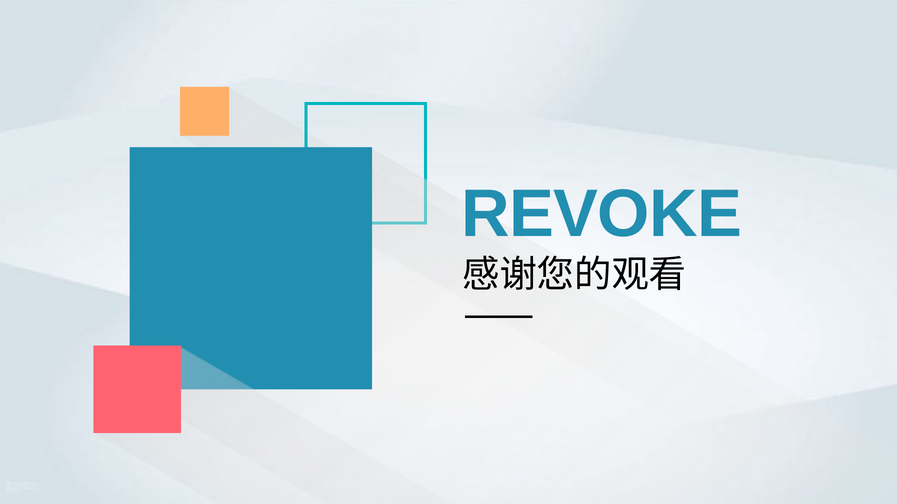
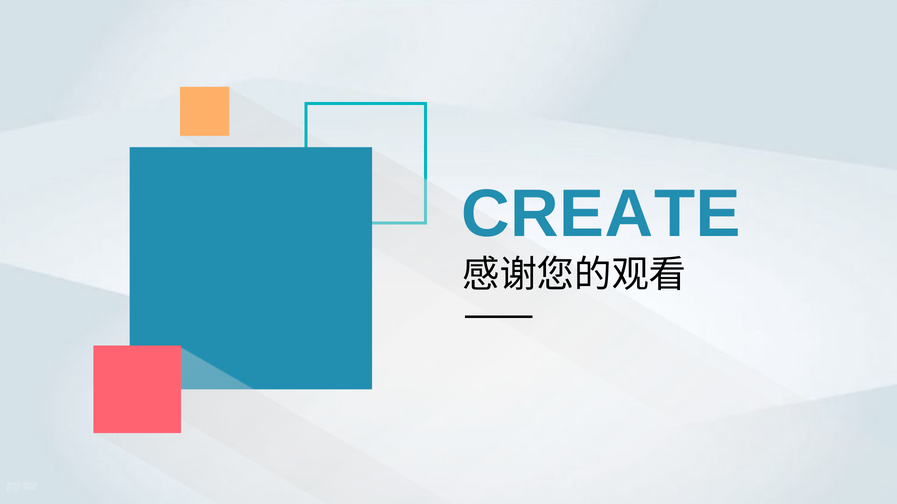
REVOKE: REVOKE -> CREATE
